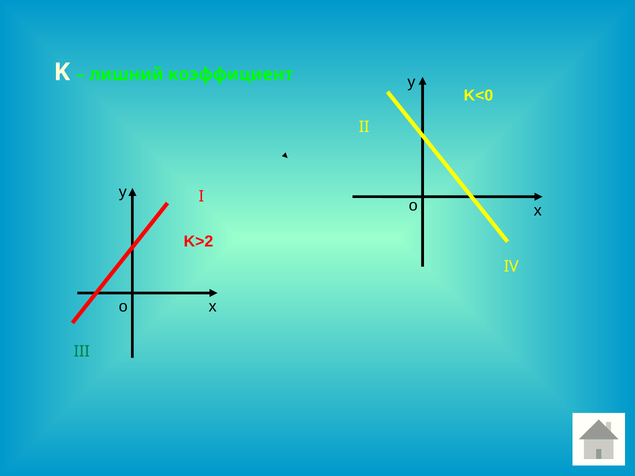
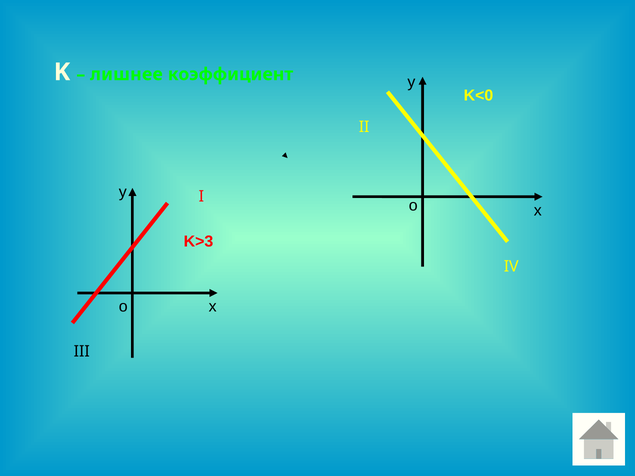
лишний: лишний -> лишнее
K>2: K>2 -> K>3
III colour: green -> black
